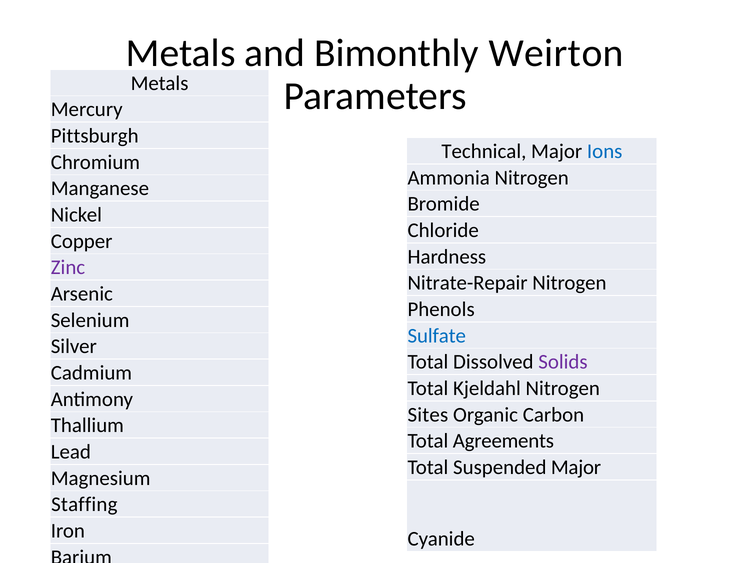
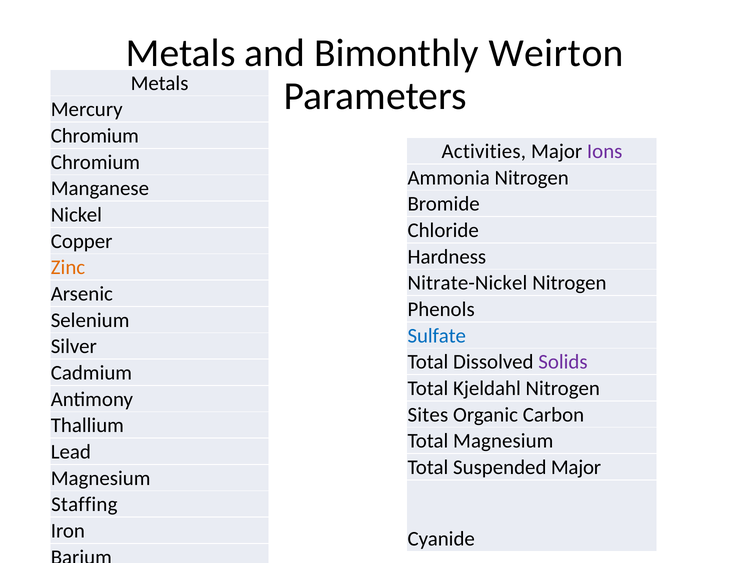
Pittsburgh at (95, 136): Pittsburgh -> Chromium
Technical: Technical -> Activities
Ions colour: blue -> purple
Zinc colour: purple -> orange
Nitrate-Repair: Nitrate-Repair -> Nitrate-Nickel
Total Agreements: Agreements -> Magnesium
